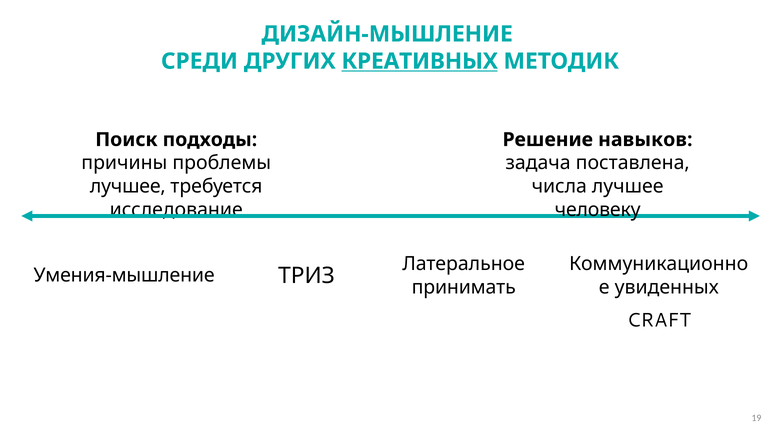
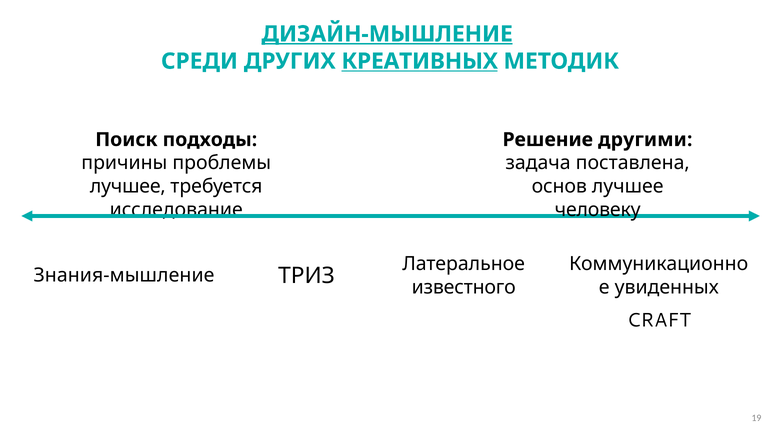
ДИЗАЙН-МЫШЛЕНИЕ underline: none -> present
навыков: навыков -> другими
числа: числа -> основ
Умения-мышление: Умения-мышление -> Знания-мышление
принимать: принимать -> известного
